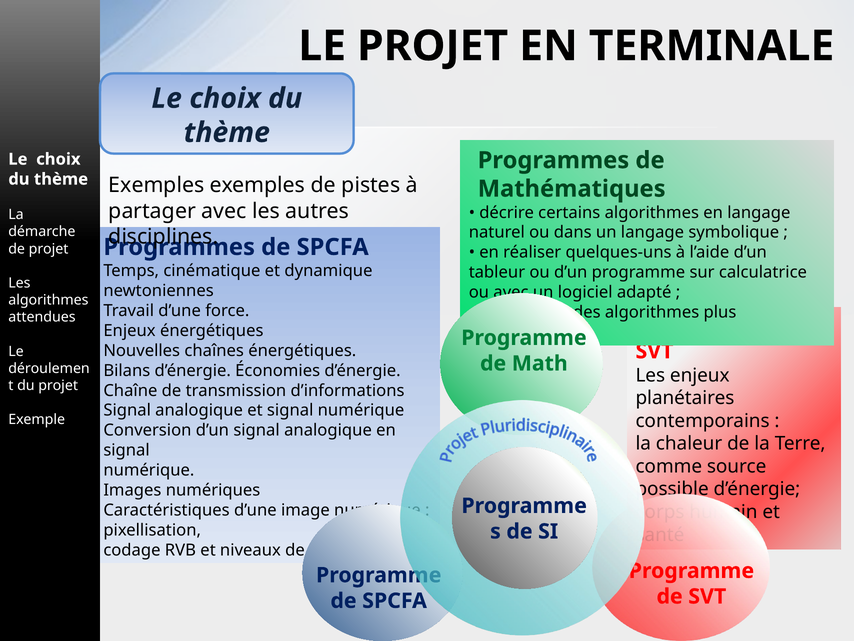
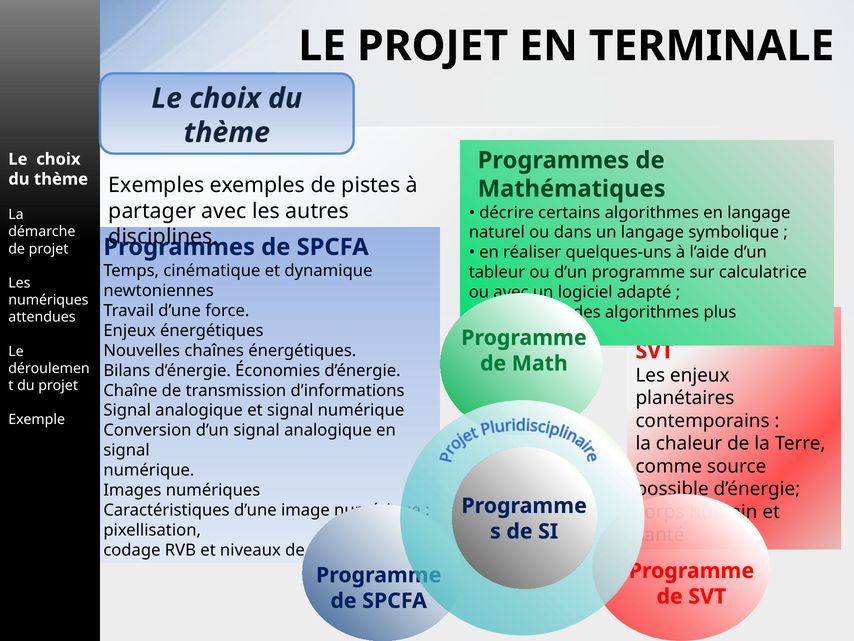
algorithmes at (48, 300): algorithmes -> numériques
